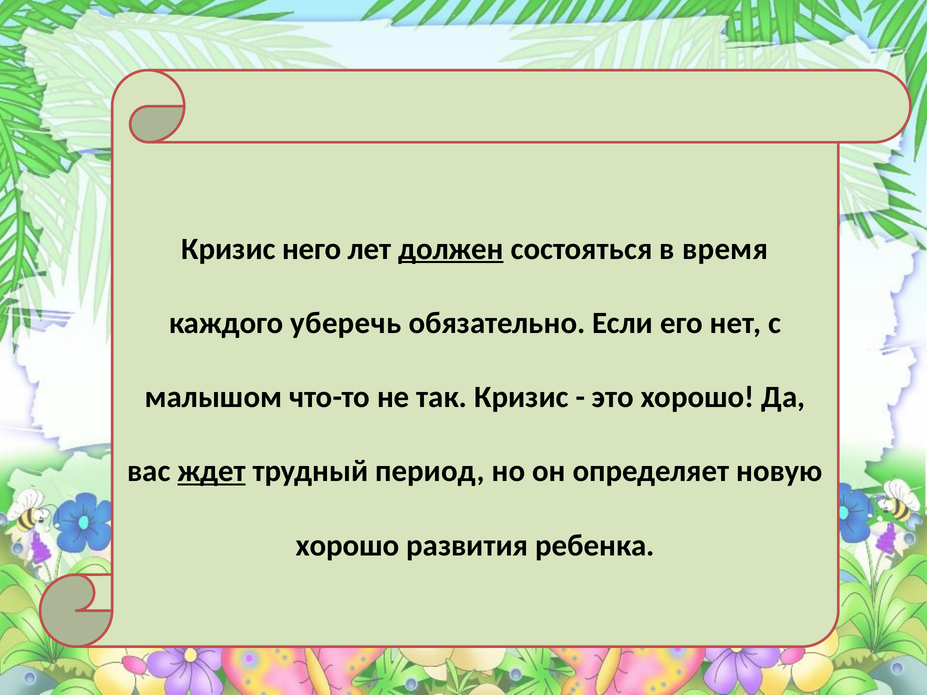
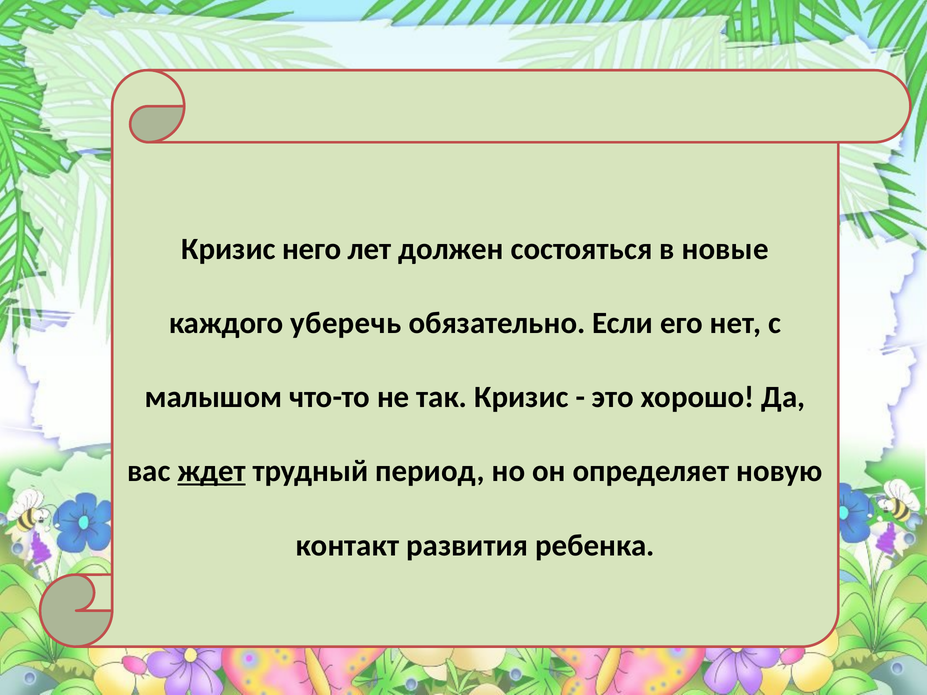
должен underline: present -> none
время: время -> новые
хорошо at (347, 546): хорошо -> контакт
